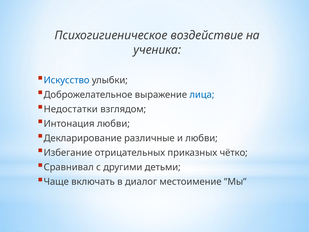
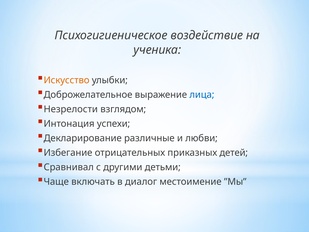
Искусство colour: blue -> orange
Недостатки: Недостатки -> Незрелости
Интонация любви: любви -> успехи
чётко: чётко -> детей
